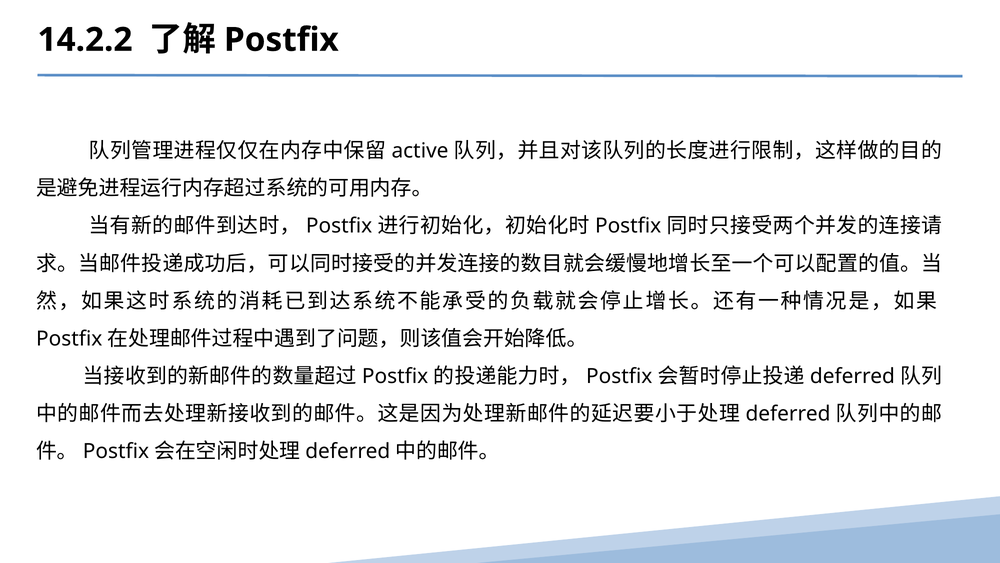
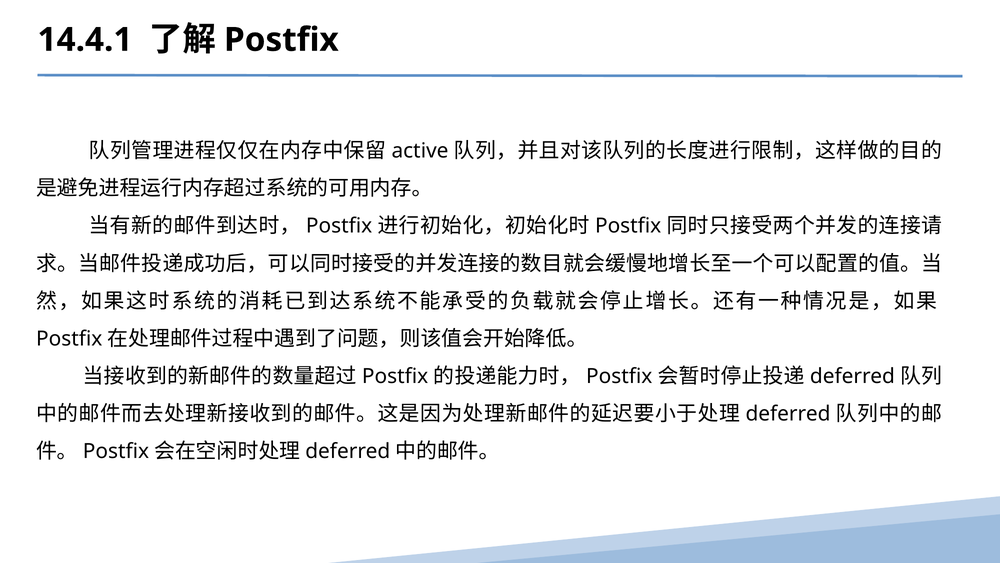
14.2.2: 14.2.2 -> 14.4.1
